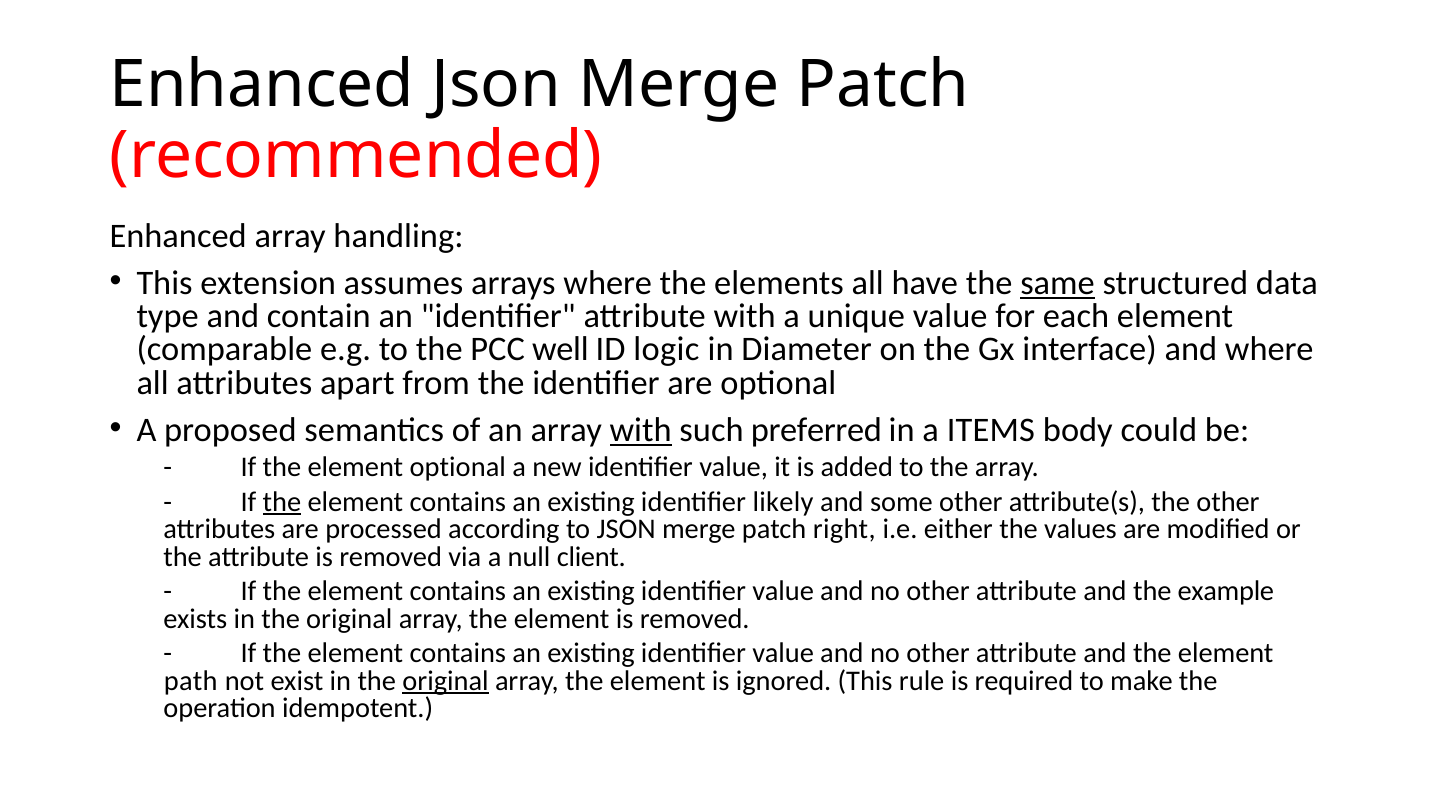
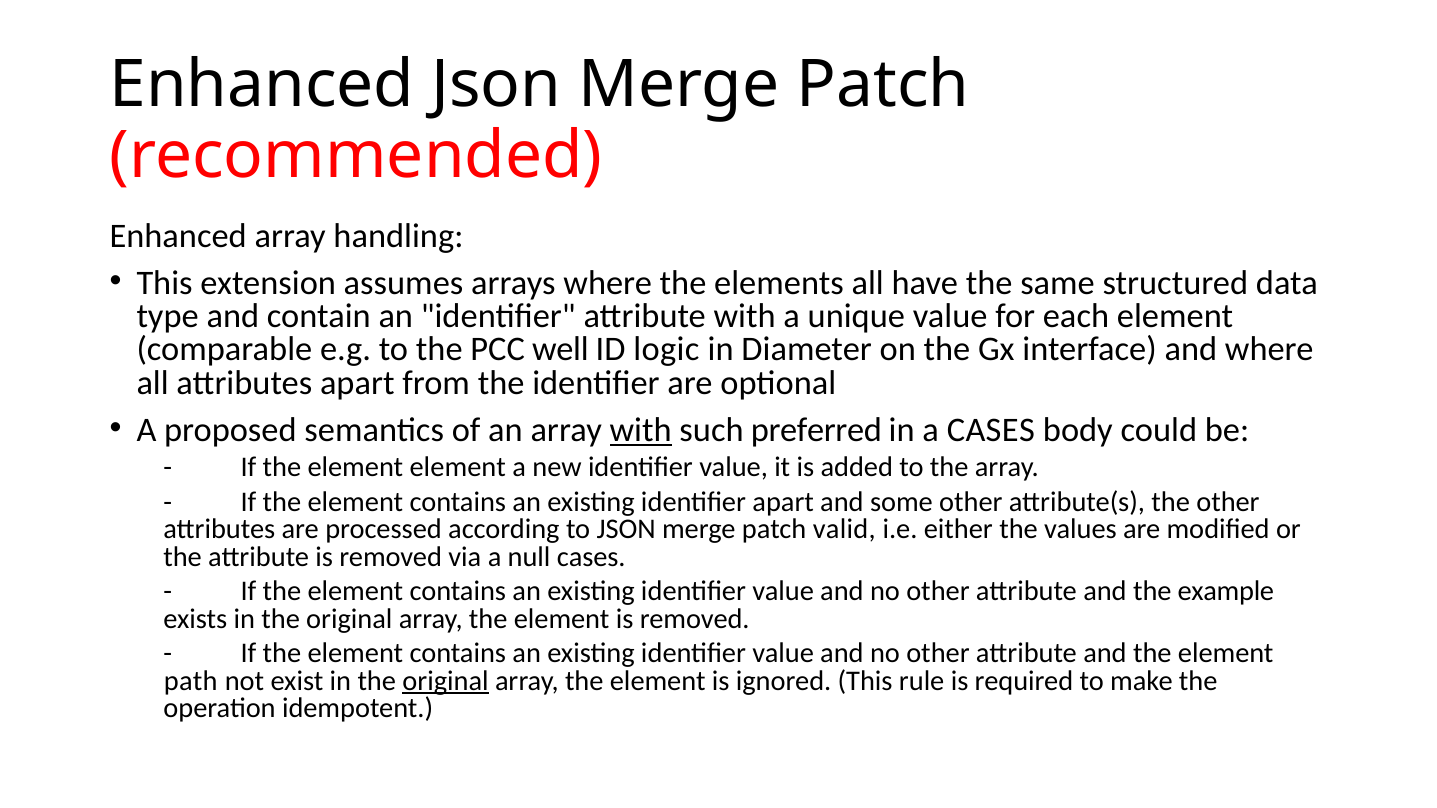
same underline: present -> none
a ITEMS: ITEMS -> CASES
element optional: optional -> element
the at (282, 502) underline: present -> none
identifier likely: likely -> apart
right: right -> valid
null client: client -> cases
